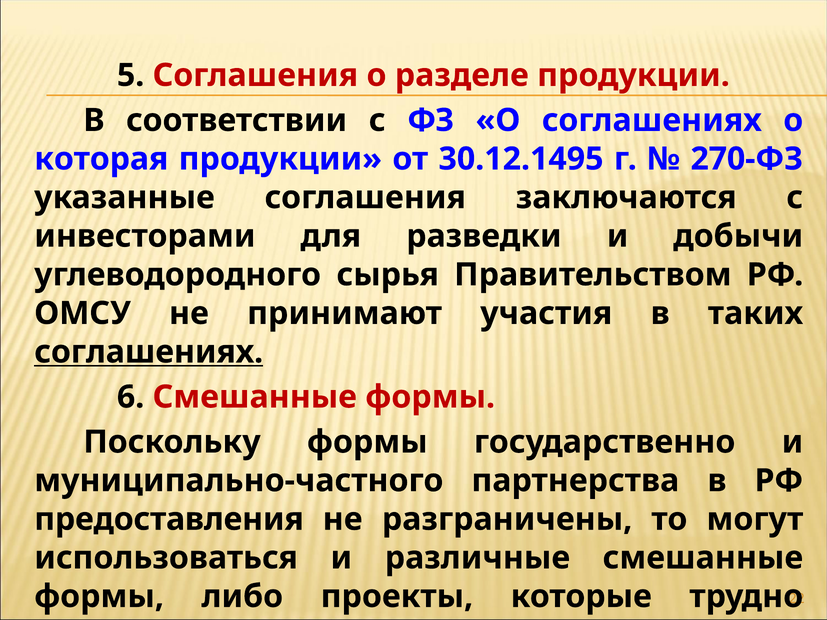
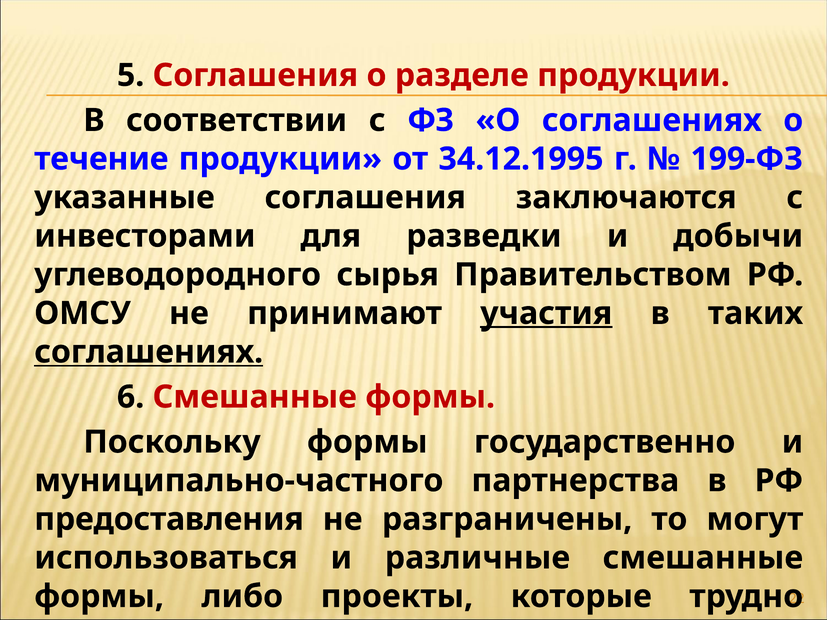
которая: которая -> течение
30.12.1495: 30.12.1495 -> 34.12.1995
270-ФЗ: 270-ФЗ -> 199-ФЗ
участия underline: none -> present
